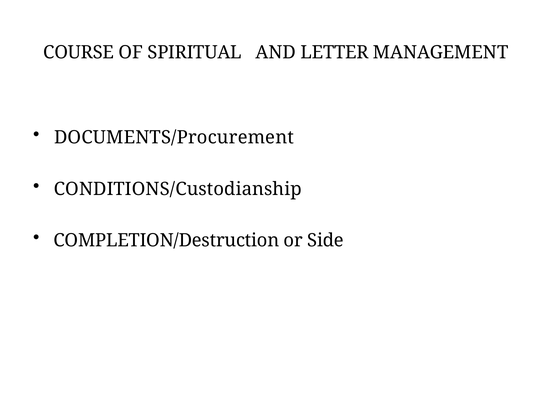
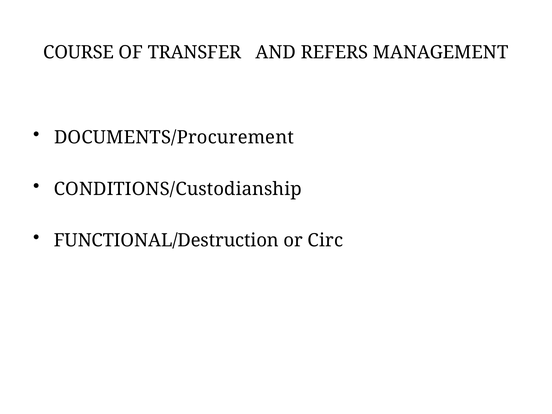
SPIRITUAL: SPIRITUAL -> TRANSFER
LETTER: LETTER -> REFERS
COMPLETION/Destruction: COMPLETION/Destruction -> FUNCTIONAL/Destruction
Side: Side -> Circ
